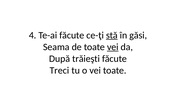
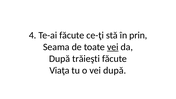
stă underline: present -> none
găsi: găsi -> prin
Treci: Treci -> Viaţa
vei toate: toate -> după
